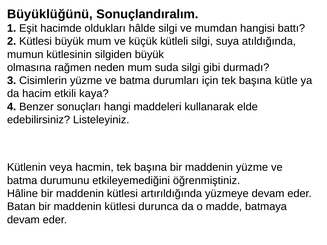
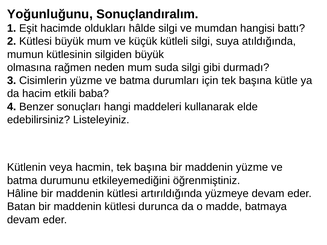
Büyüklüğünü: Büyüklüğünü -> Yoğunluğunu
kaya: kaya -> baba
